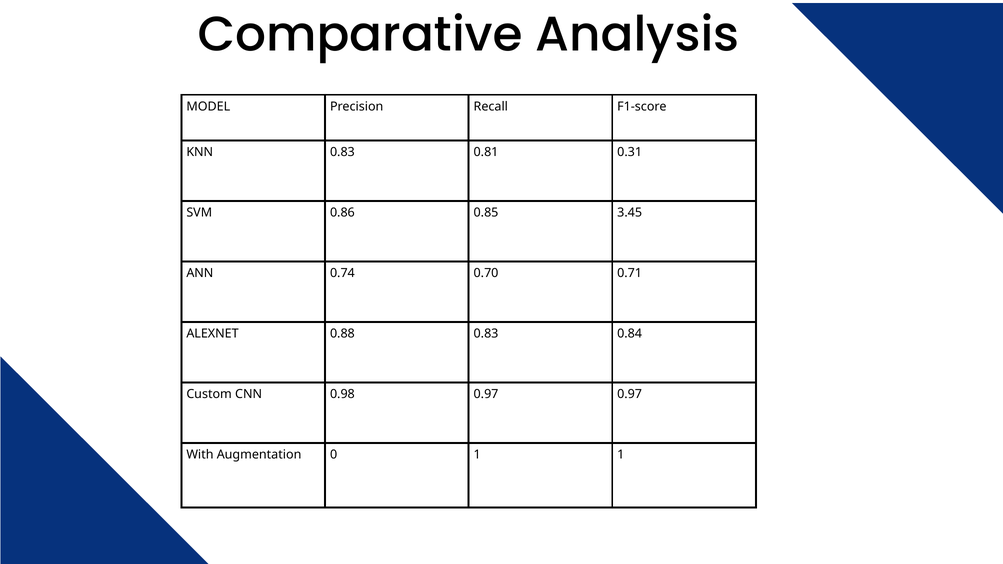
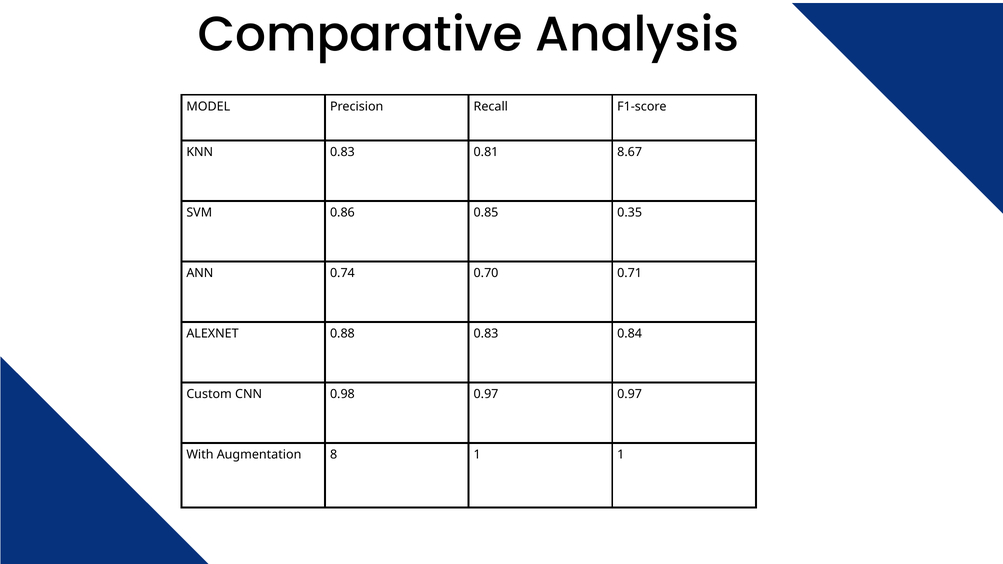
0.31: 0.31 -> 8.67
3.45: 3.45 -> 0.35
0: 0 -> 8
